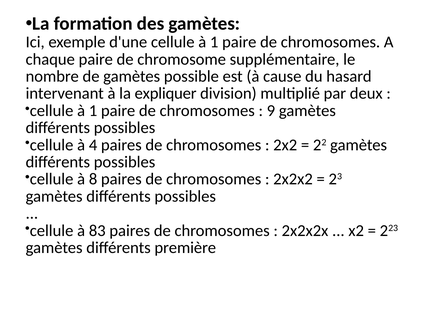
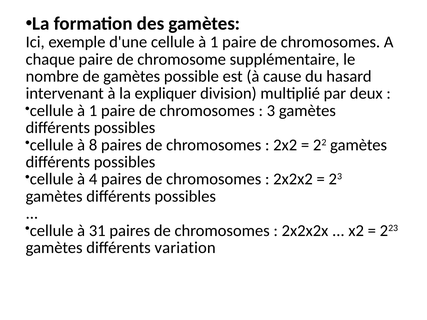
9: 9 -> 3
4: 4 -> 8
8: 8 -> 4
83: 83 -> 31
première: première -> variation
